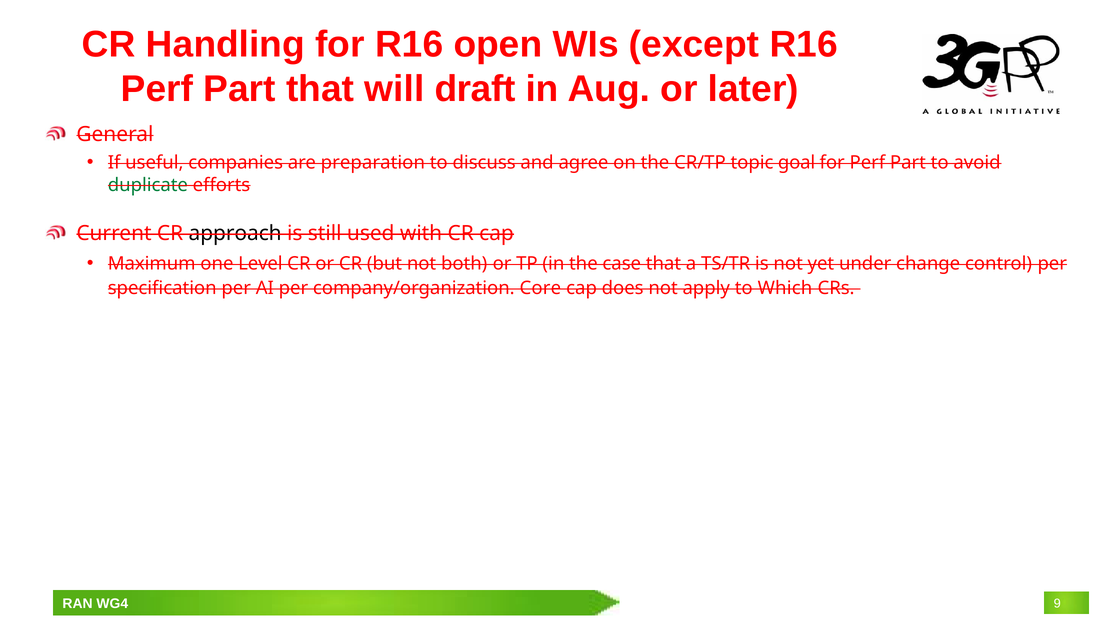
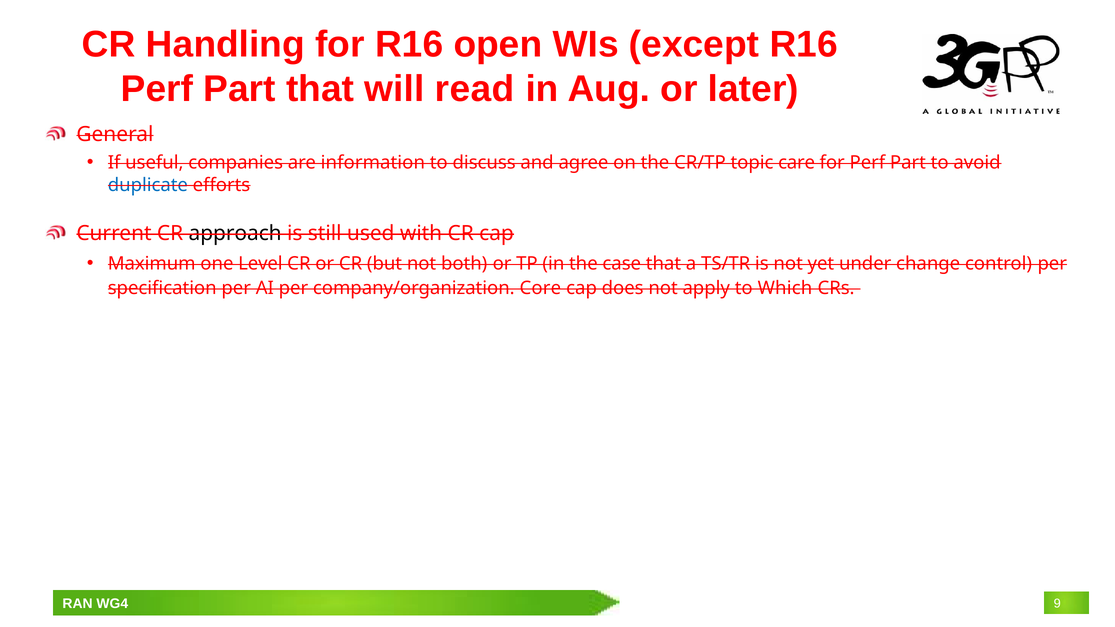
draft: draft -> read
preparation: preparation -> information
goal: goal -> care
duplicate colour: green -> blue
